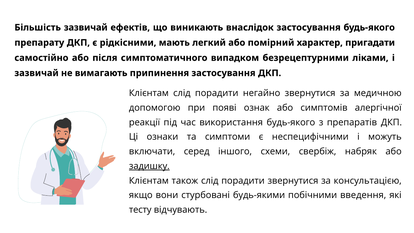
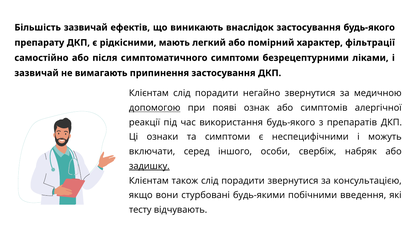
пригадати: пригадати -> фільтрації
симптоматичного випадком: випадком -> симптоми
допомогою underline: none -> present
схеми: схеми -> особи
